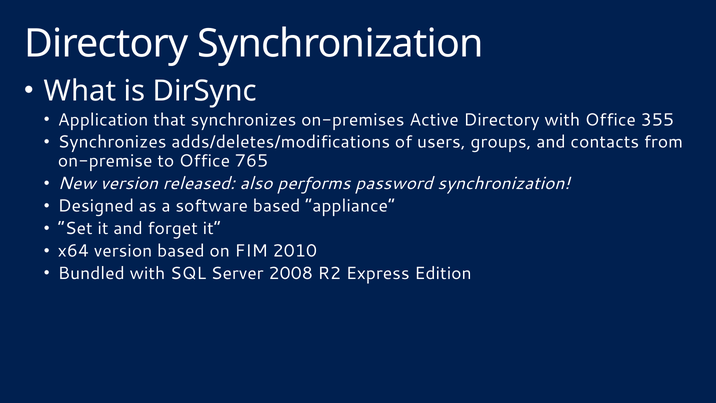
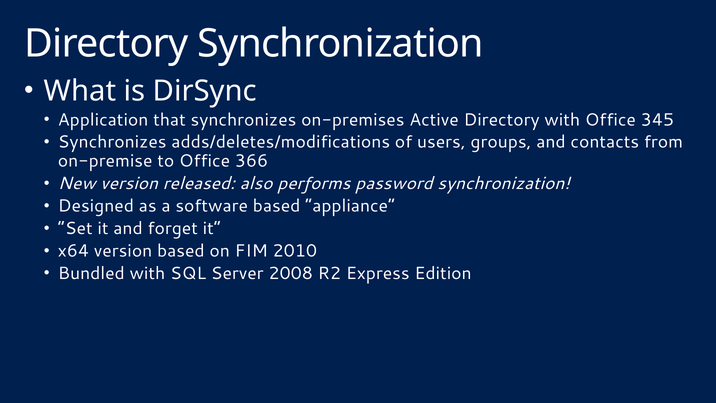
355: 355 -> 345
765: 765 -> 366
